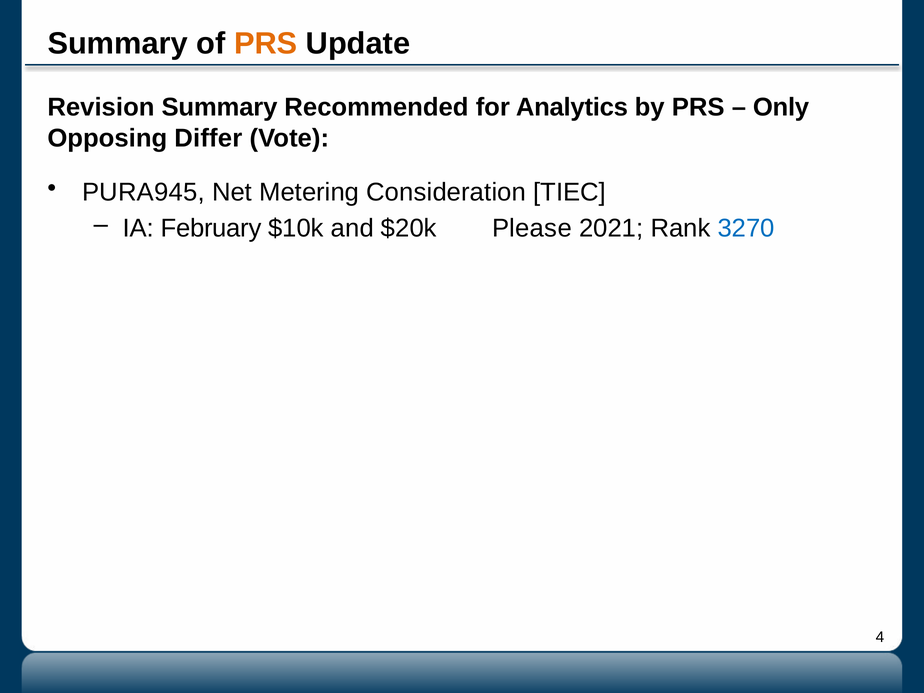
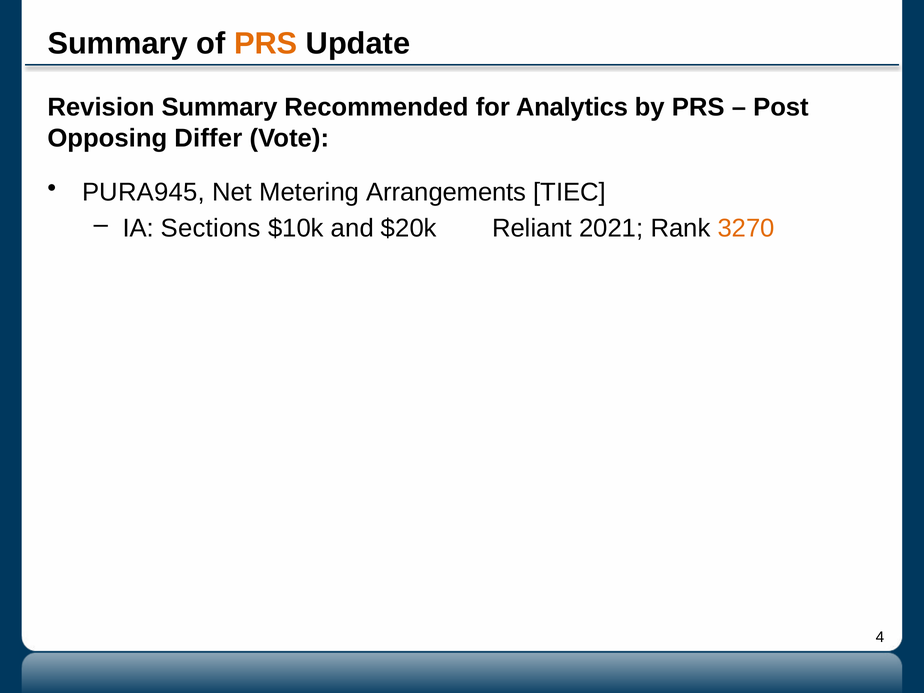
Only: Only -> Post
Consideration: Consideration -> Arrangements
February: February -> Sections
Please: Please -> Reliant
3270 colour: blue -> orange
